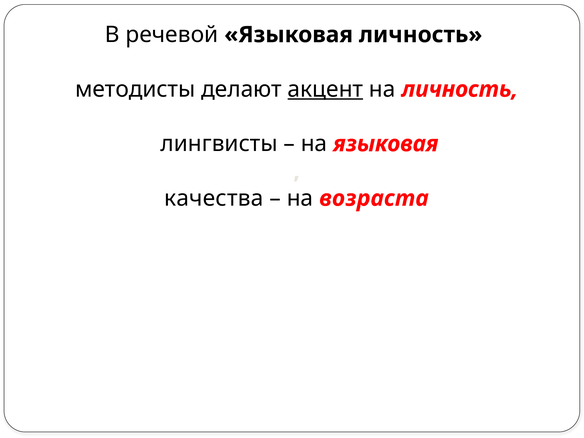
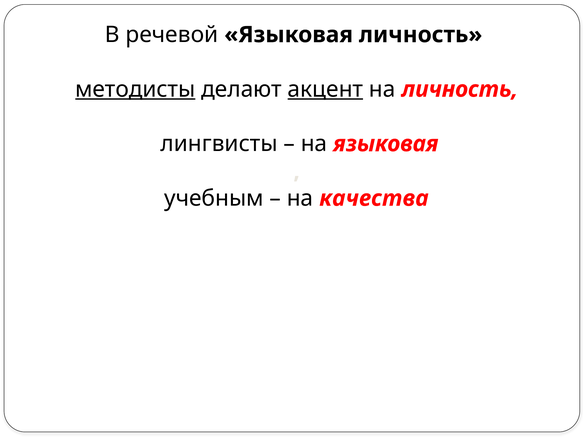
методисты underline: none -> present
качества: качества -> учебным
возраста: возраста -> качества
